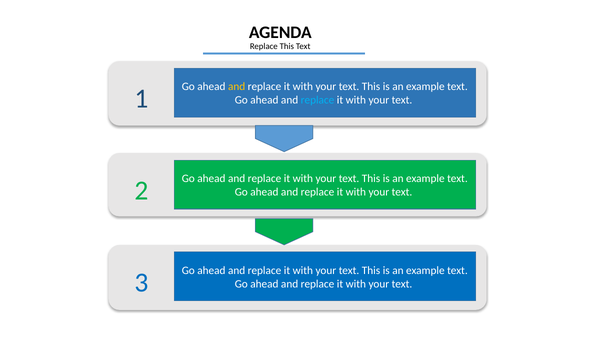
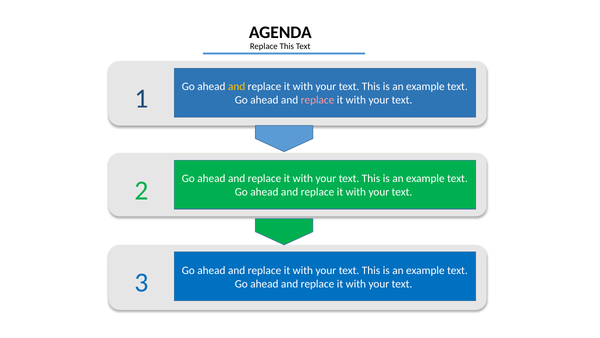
replace at (317, 100) colour: light blue -> pink
